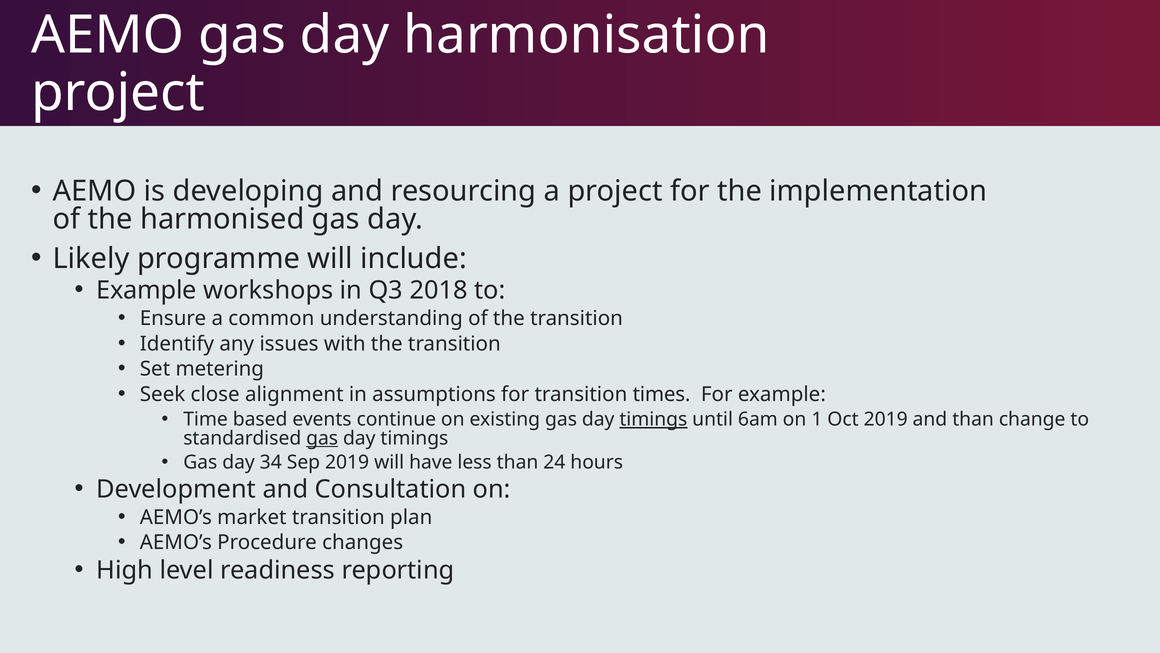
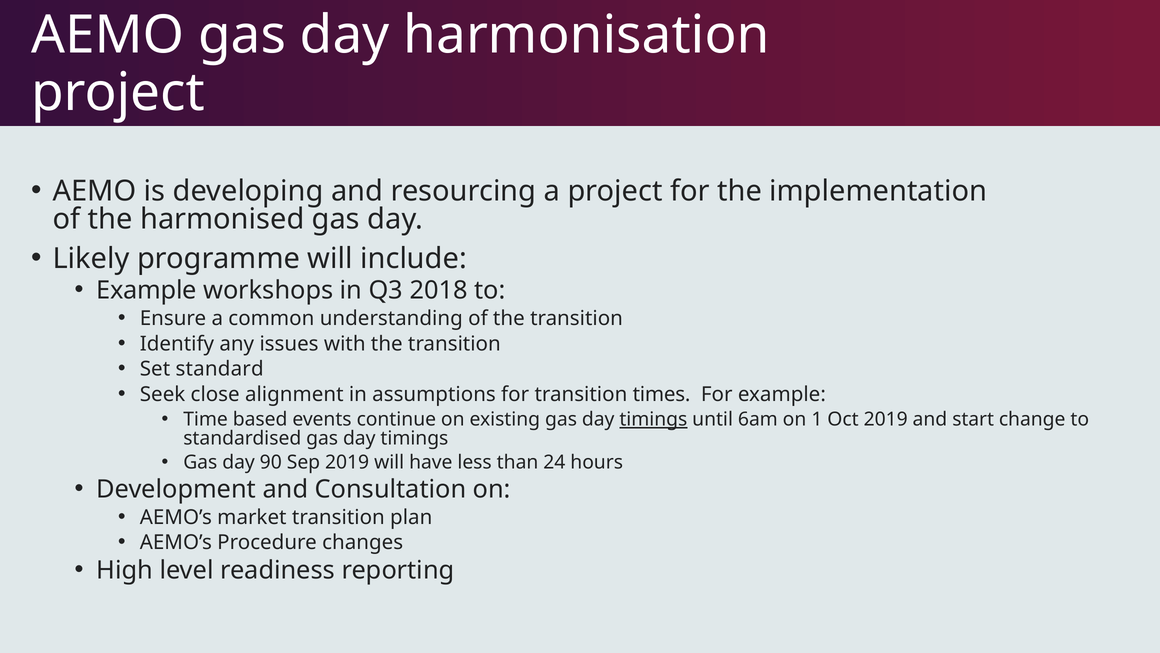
metering: metering -> standard
and than: than -> start
gas at (322, 438) underline: present -> none
34: 34 -> 90
